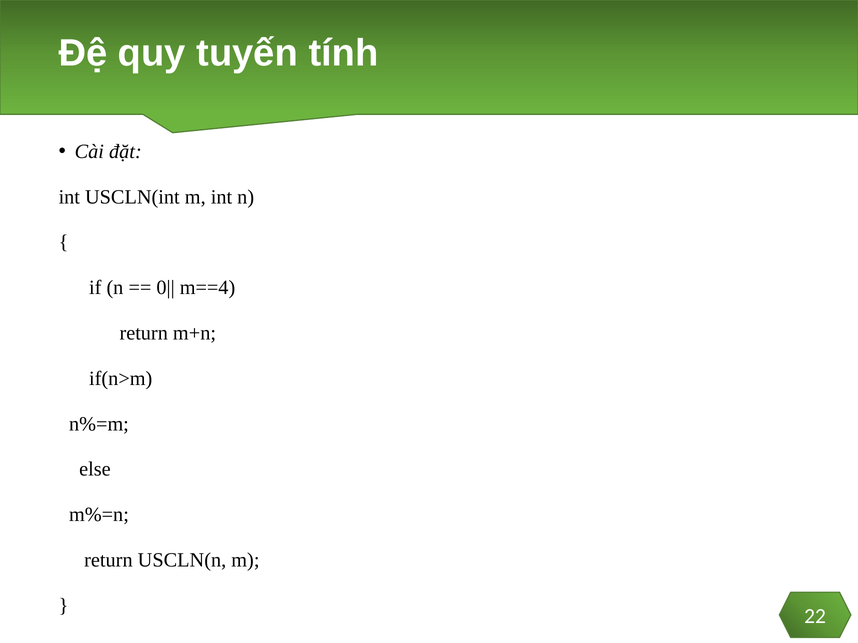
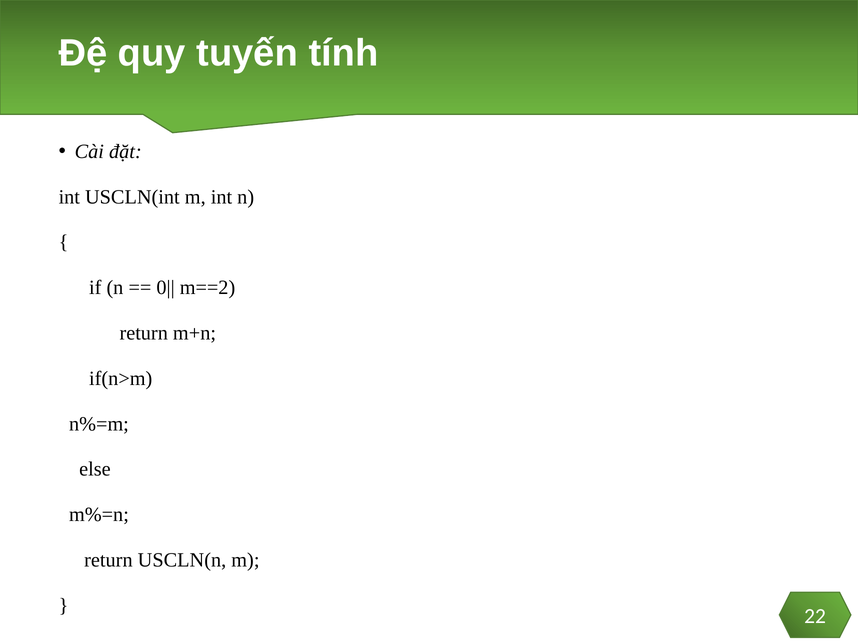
m==4: m==4 -> m==2
